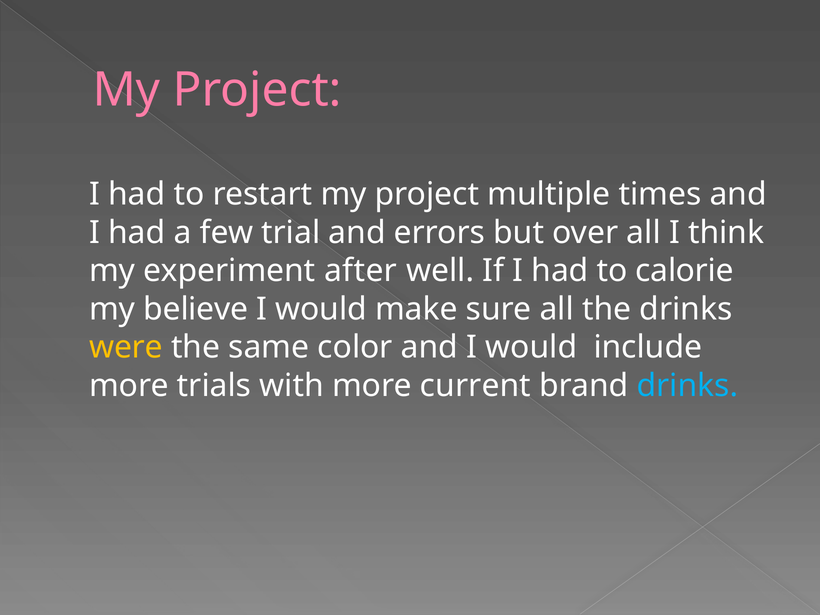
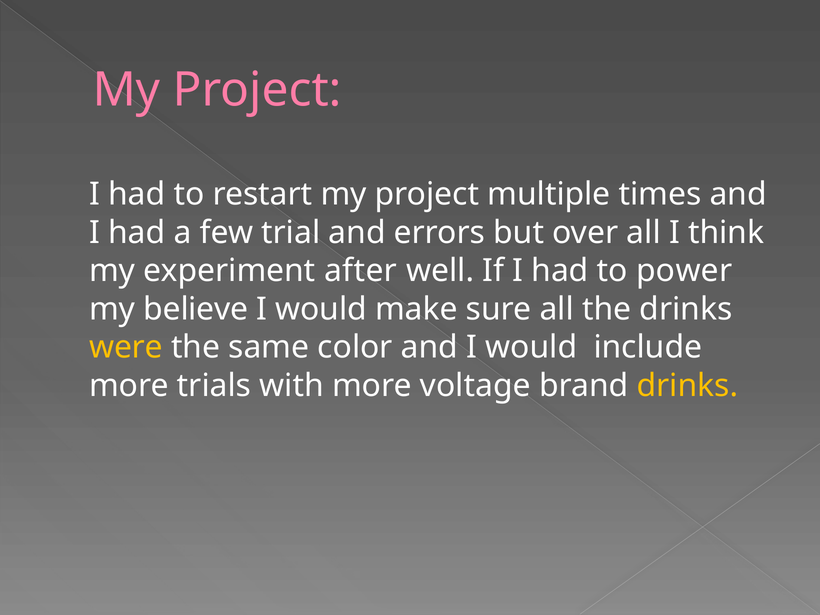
calorie: calorie -> power
current: current -> voltage
drinks at (687, 386) colour: light blue -> yellow
